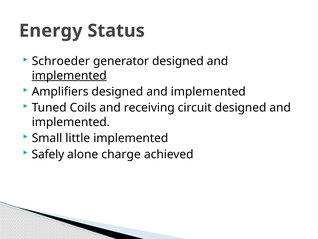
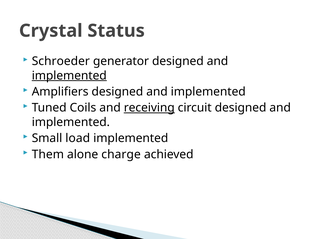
Energy: Energy -> Crystal
receiving underline: none -> present
little: little -> load
Safely: Safely -> Them
